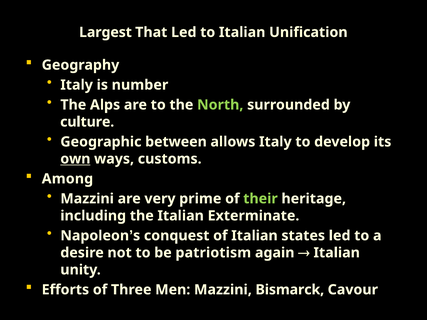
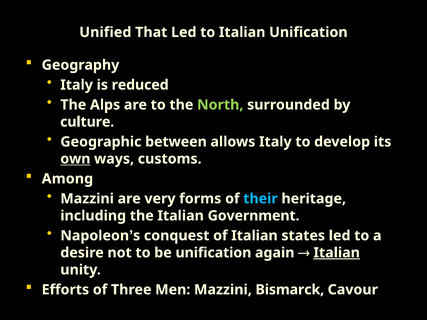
Largest: Largest -> Unified
number: number -> reduced
prime: prime -> forms
their colour: light green -> light blue
Exterminate: Exterminate -> Government
be patriotism: patriotism -> unification
Italian at (337, 253) underline: none -> present
